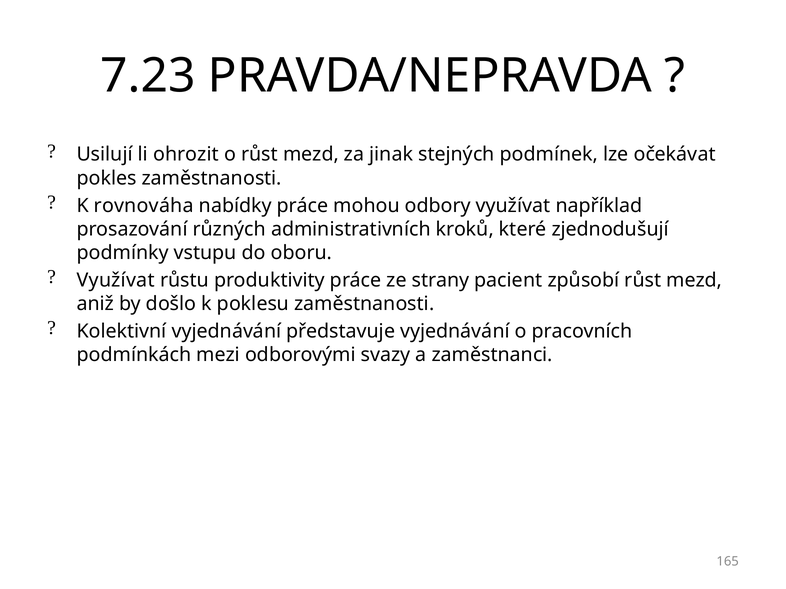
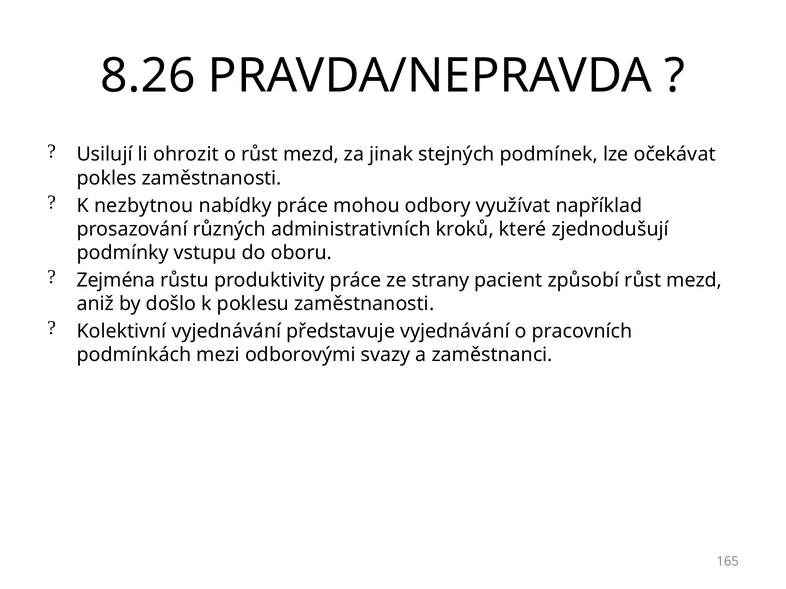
7.23: 7.23 -> 8.26
rovnováha: rovnováha -> nezbytnou
Využívat at (116, 280): Využívat -> Zejména
